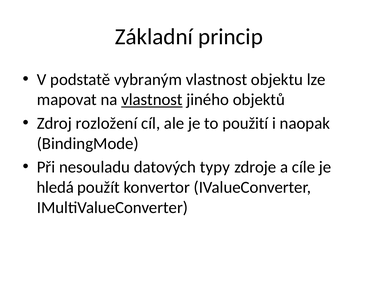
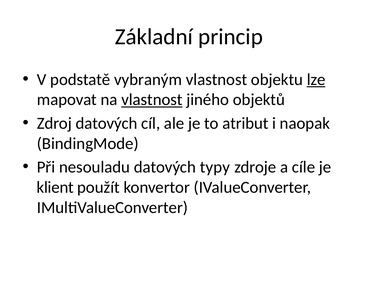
lze underline: none -> present
Zdroj rozložení: rozložení -> datových
použití: použití -> atribut
hledá: hledá -> klient
